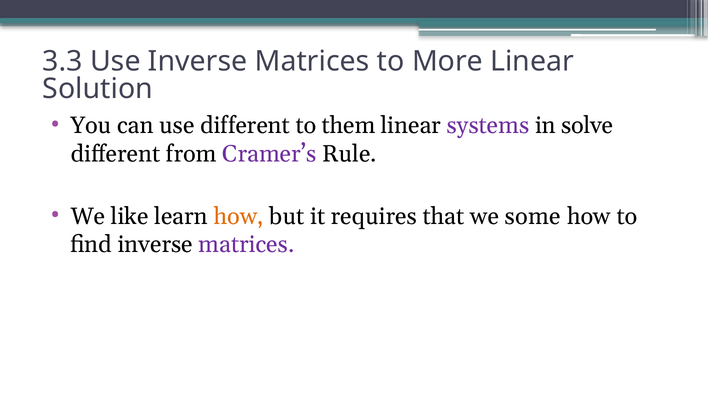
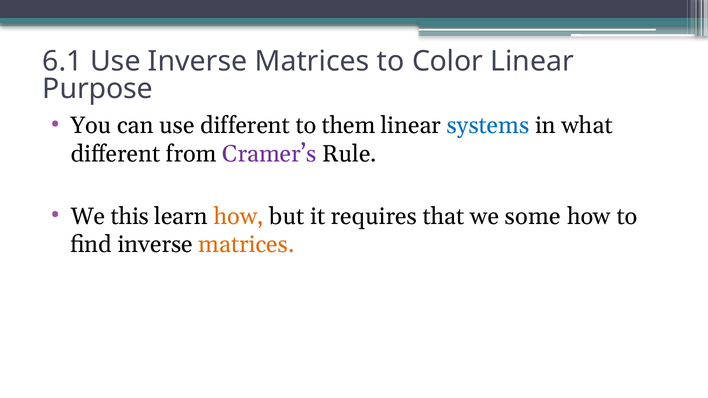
3.3: 3.3 -> 6.1
More: More -> Color
Solution: Solution -> Purpose
systems colour: purple -> blue
solve: solve -> what
like: like -> this
matrices at (246, 245) colour: purple -> orange
